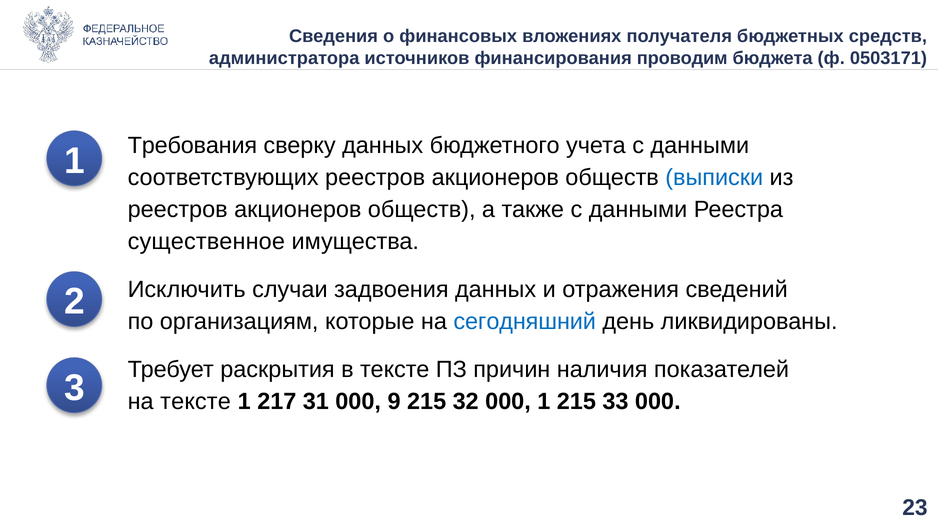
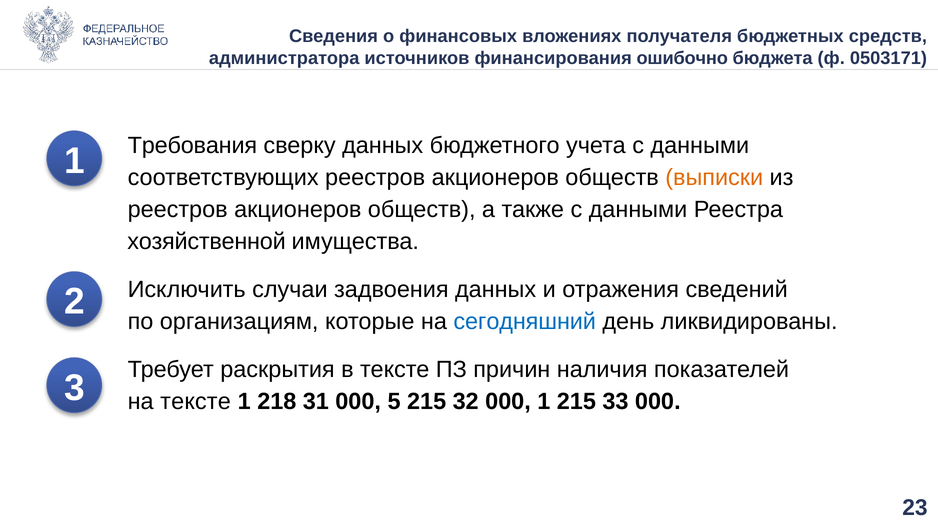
проводим: проводим -> ошибочно
выписки colour: blue -> orange
существенное: существенное -> хозяйственной
217: 217 -> 218
9: 9 -> 5
